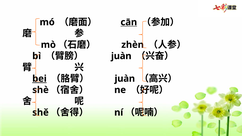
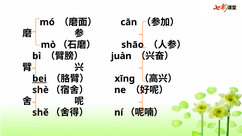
cān underline: present -> none
zhèn: zhèn -> shāo
juàn at (125, 79): juàn -> xīng
